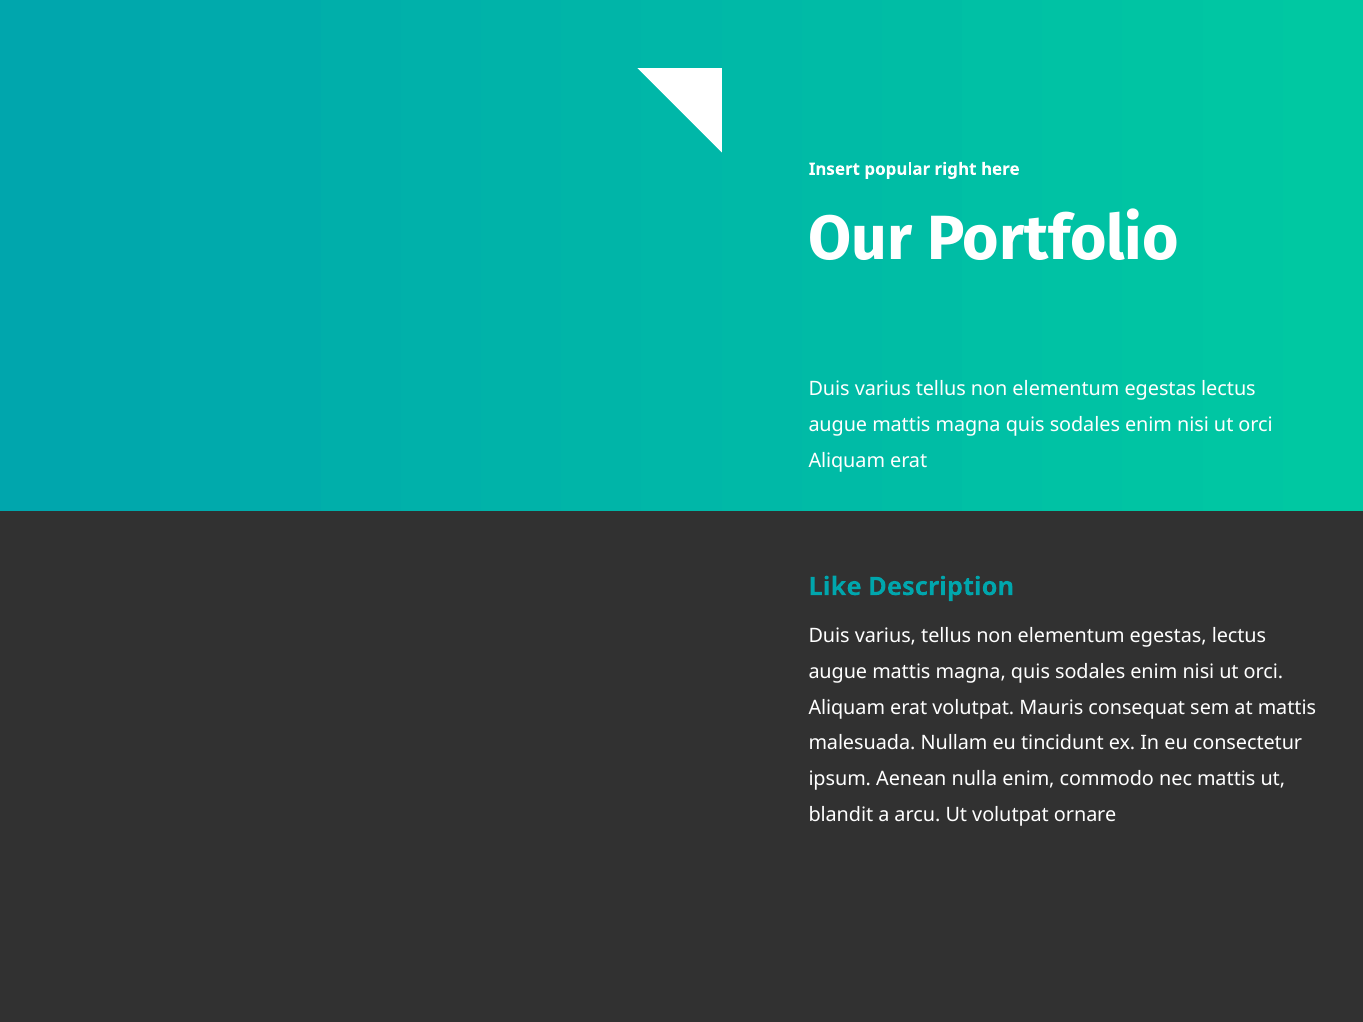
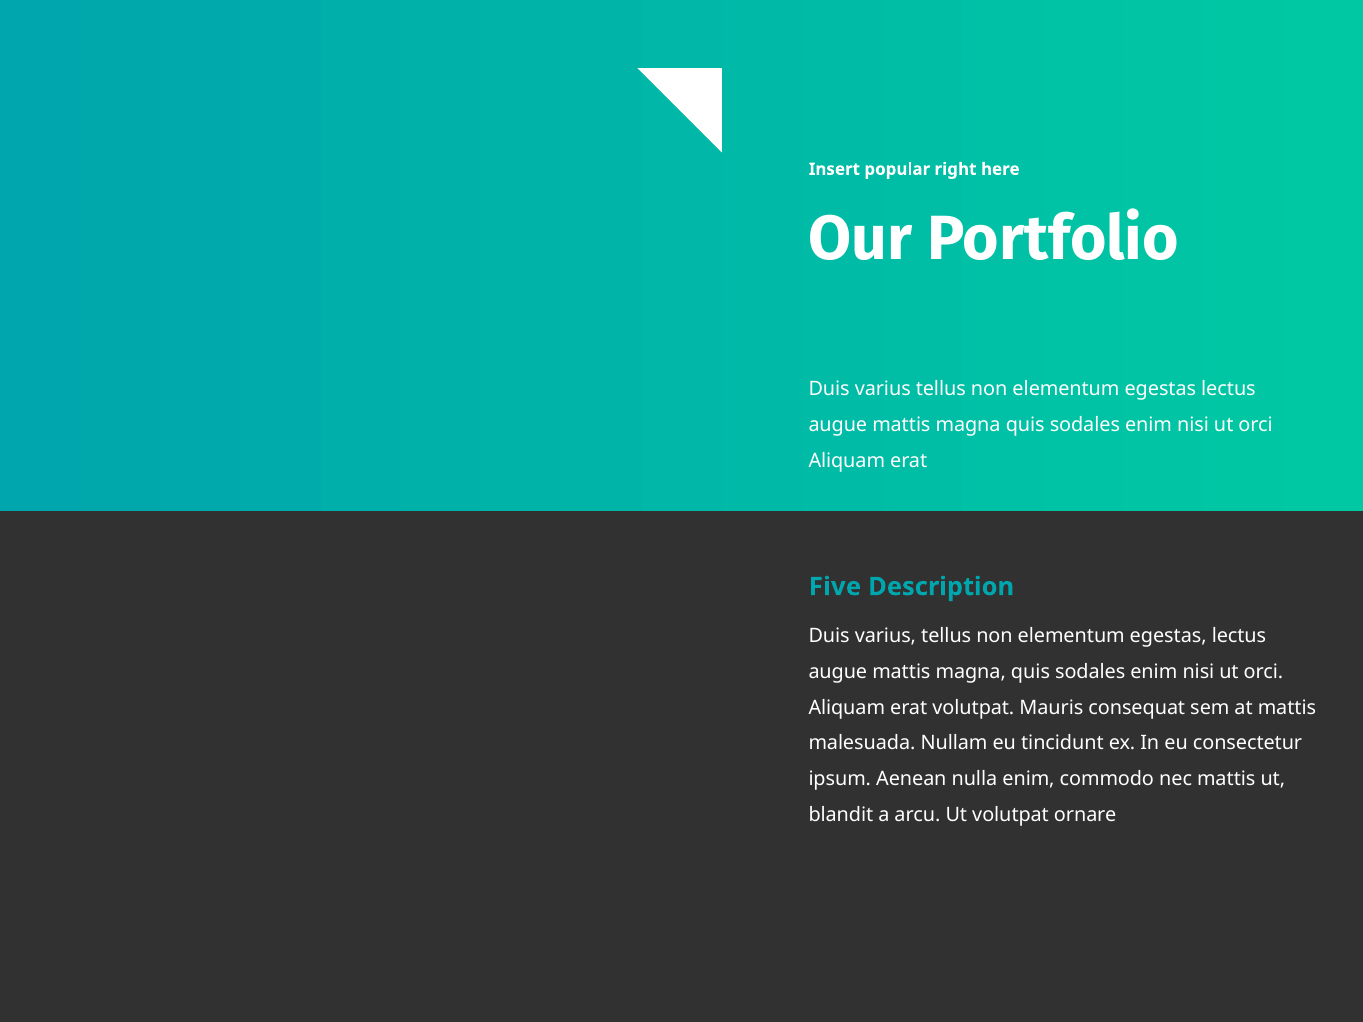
Like: Like -> Five
